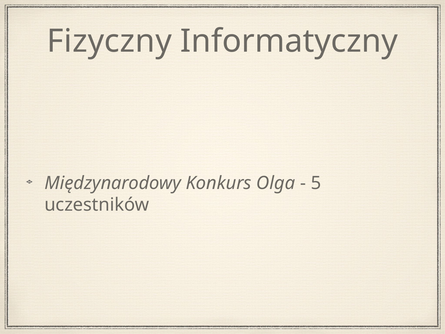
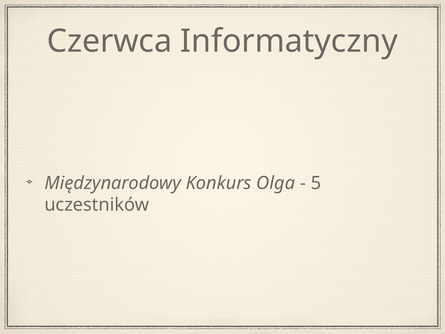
Fizyczny: Fizyczny -> Czerwca
